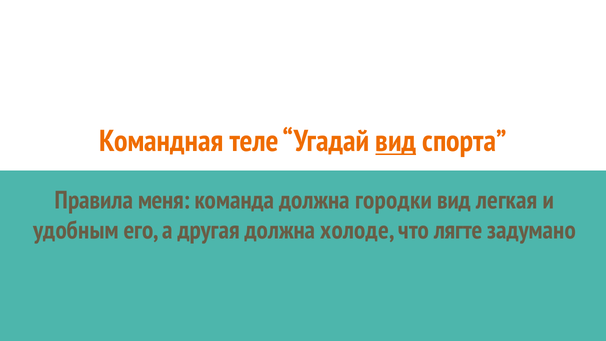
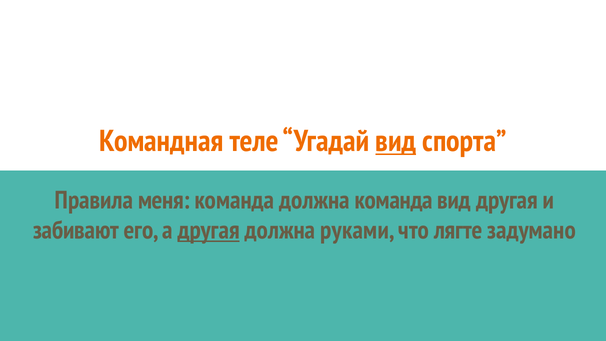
должна городки: городки -> команда
вид легкая: легкая -> другая
удобным: удобным -> забивают
другая at (209, 230) underline: none -> present
холоде: холоде -> руками
